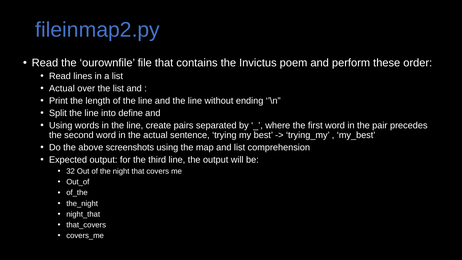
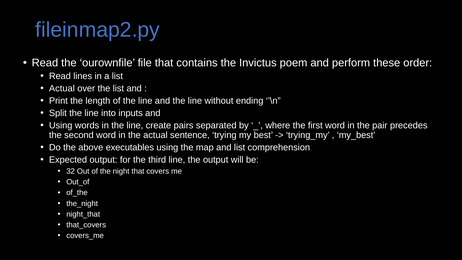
define: define -> inputs
screenshots: screenshots -> executables
